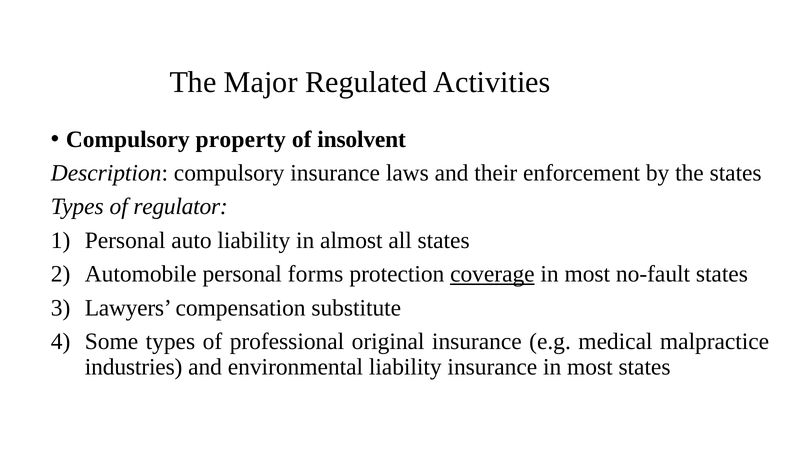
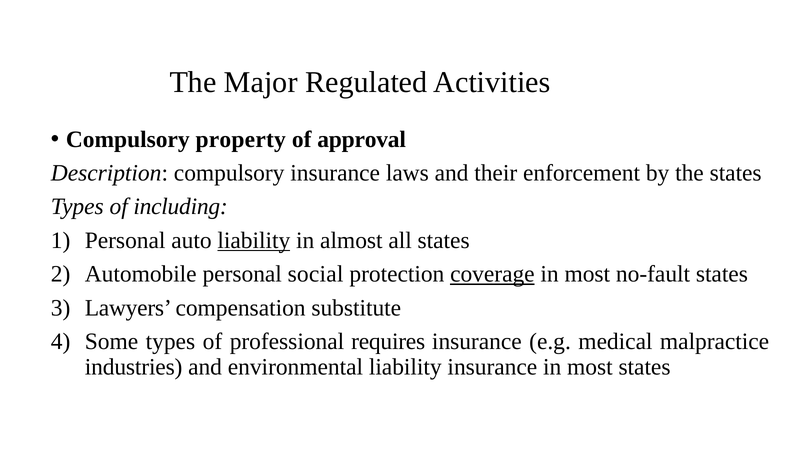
insolvent: insolvent -> approval
regulator: regulator -> including
liability at (254, 240) underline: none -> present
forms: forms -> social
original: original -> requires
